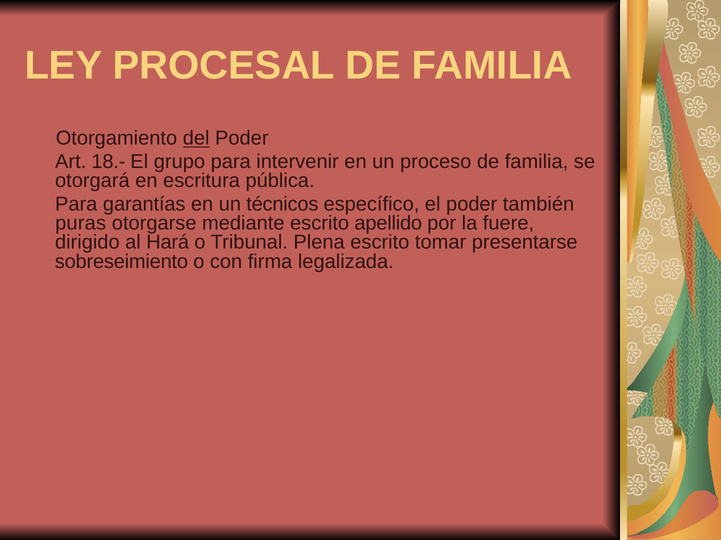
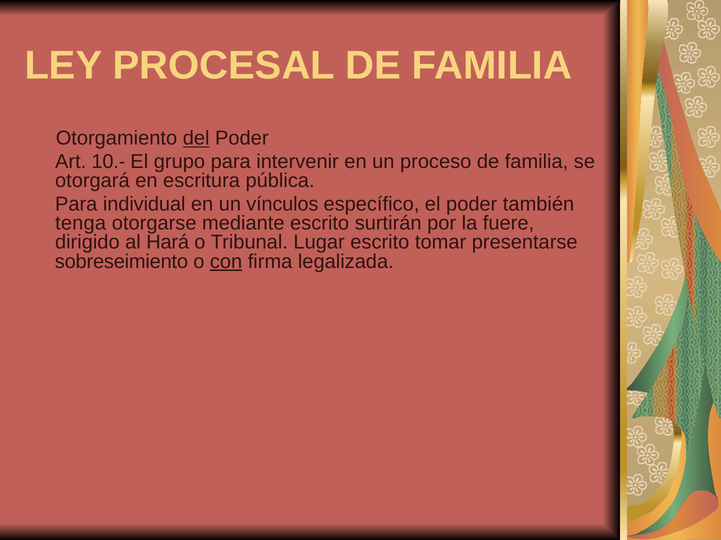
18.-: 18.- -> 10.-
garantías: garantías -> individual
técnicos: técnicos -> vínculos
puras: puras -> tenga
apellido: apellido -> surtirán
Plena: Plena -> Lugar
con underline: none -> present
